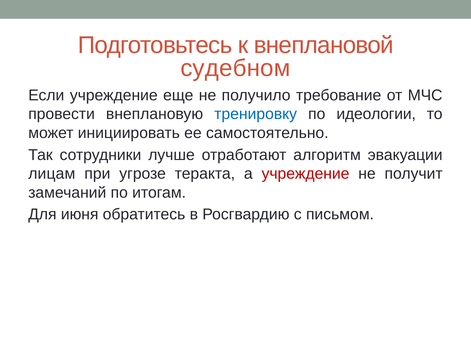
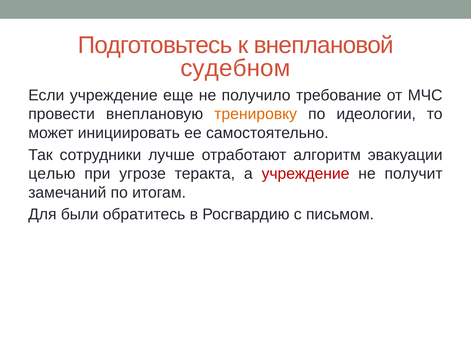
тренировку colour: blue -> orange
лицам: лицам -> целью
июня: июня -> были
